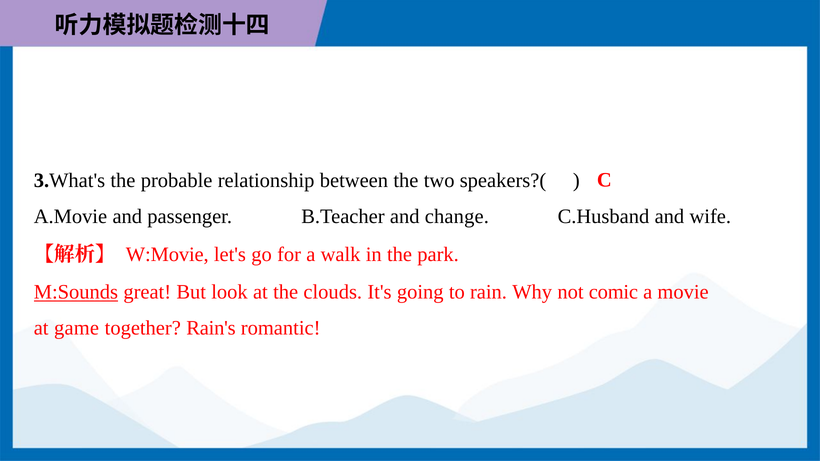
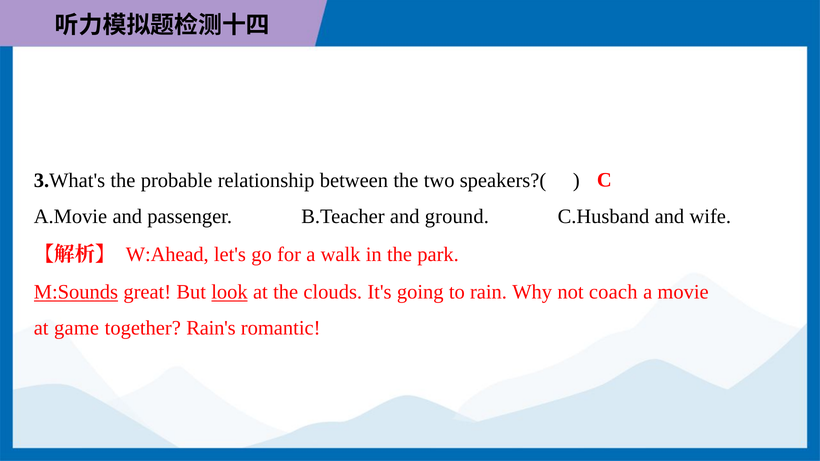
change: change -> ground
W:Movie: W:Movie -> W:Ahead
look underline: none -> present
comic: comic -> coach
